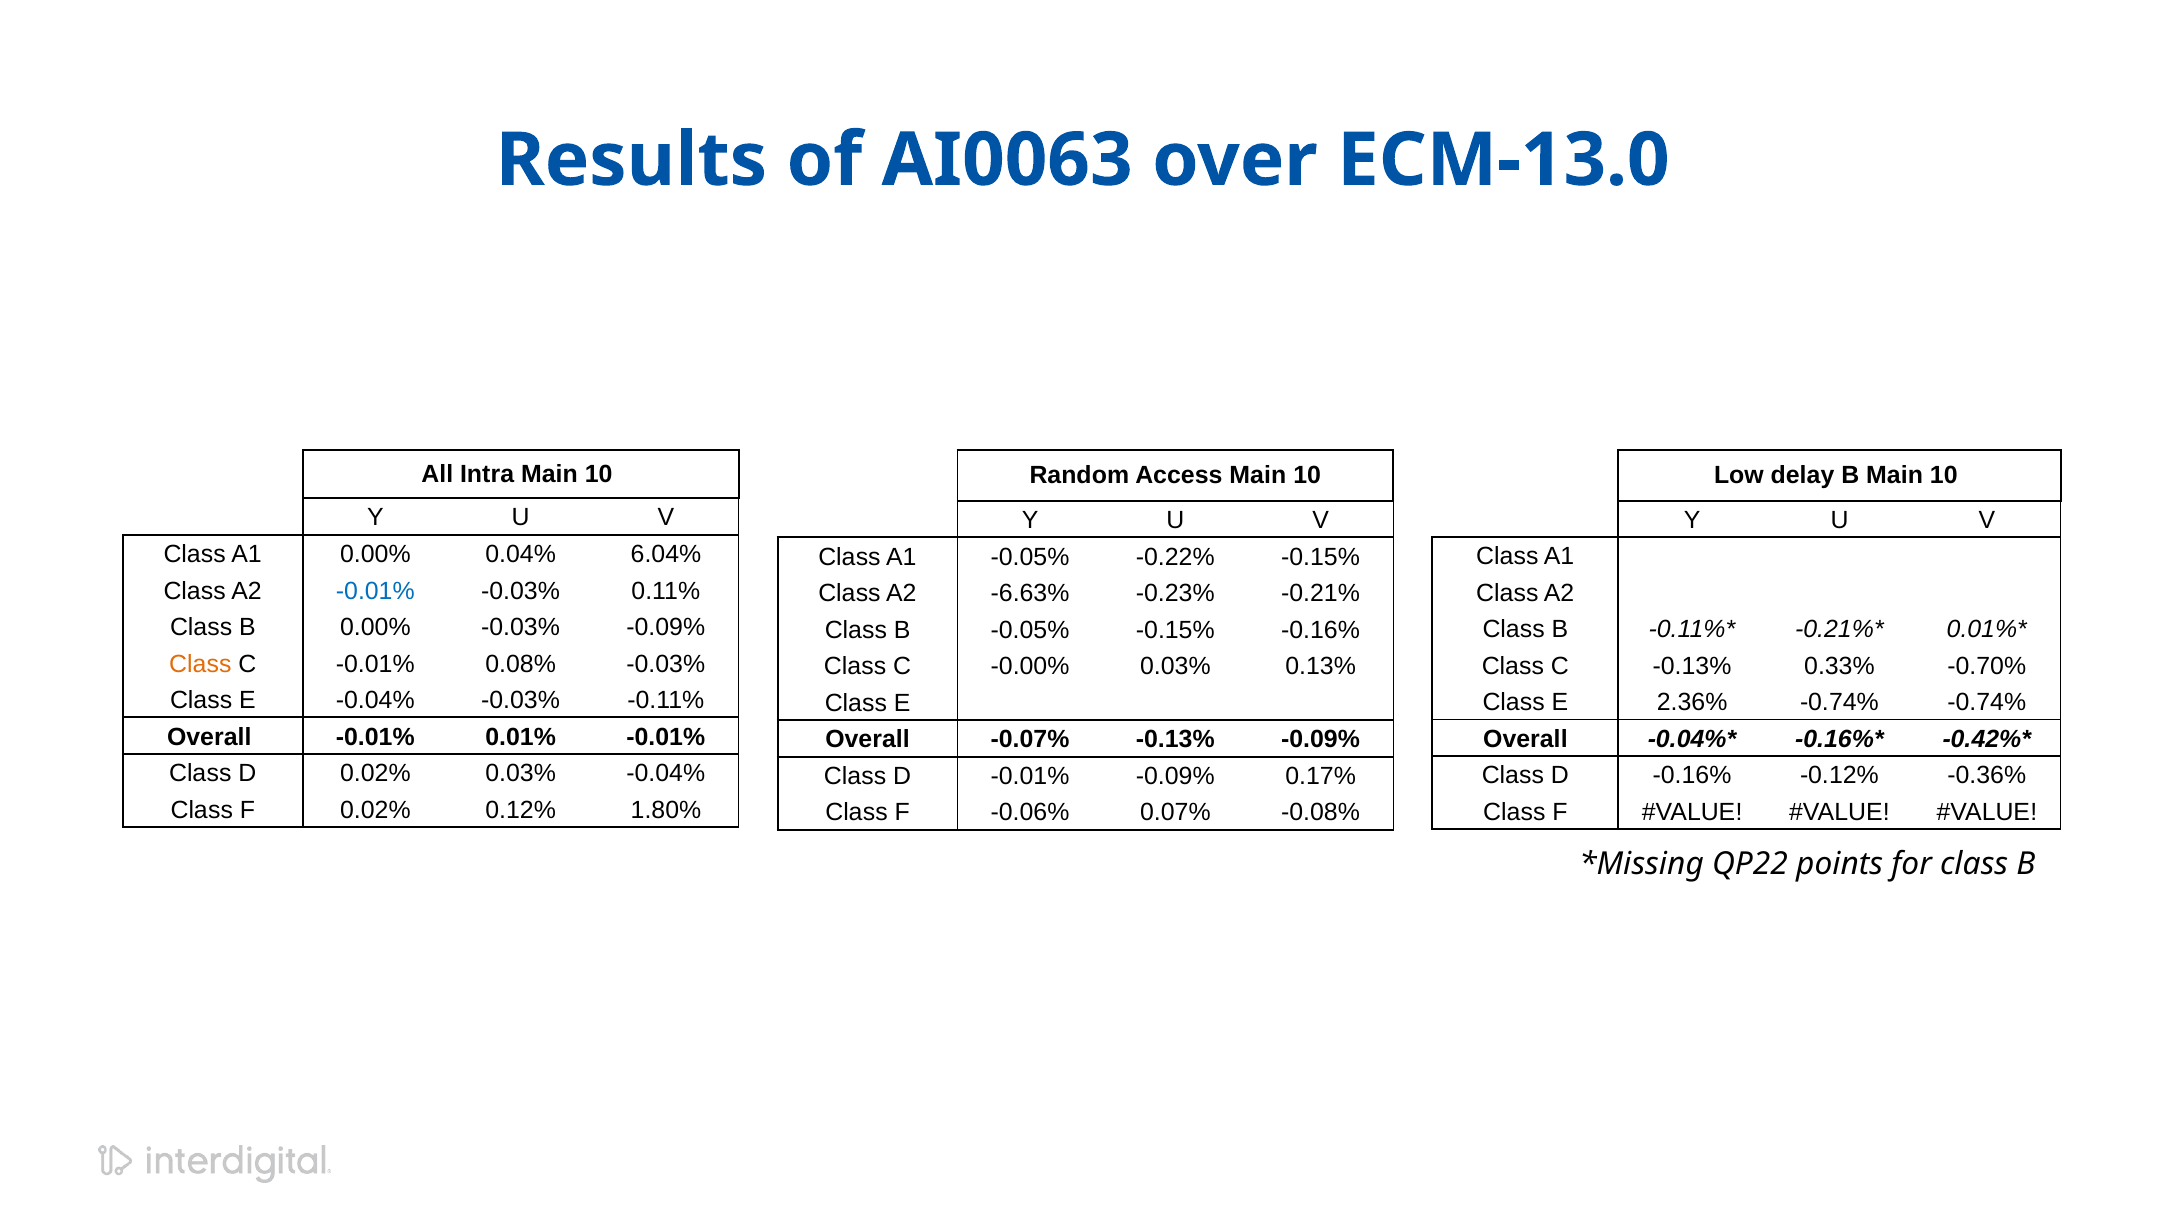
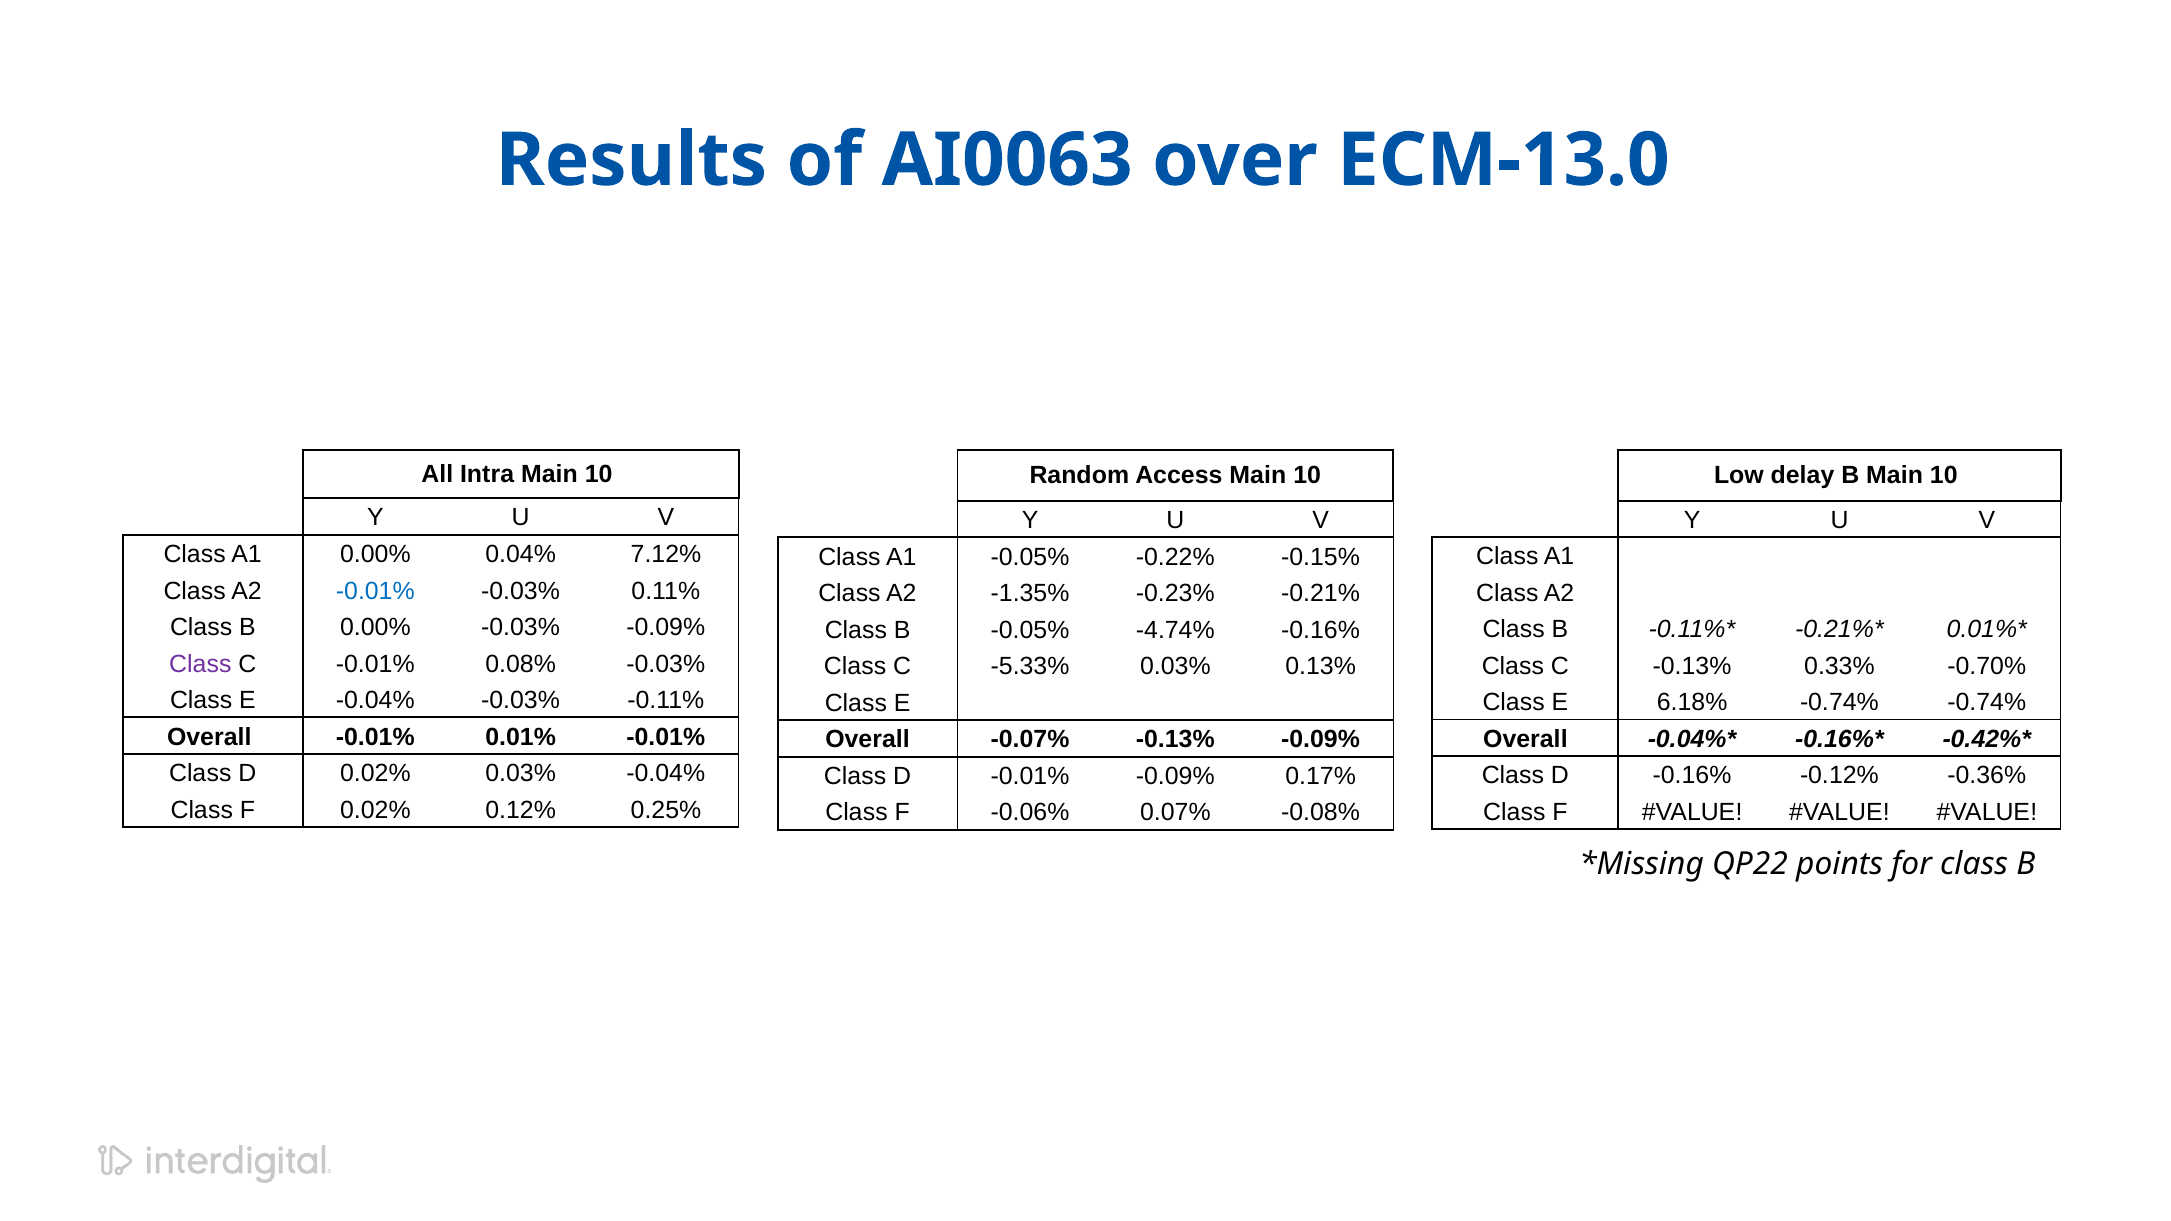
6.04%: 6.04% -> 7.12%
-6.63%: -6.63% -> -1.35%
-0.05% -0.15%: -0.15% -> -4.74%
Class at (200, 664) colour: orange -> purple
-0.00%: -0.00% -> -5.33%
2.36%: 2.36% -> 6.18%
1.80%: 1.80% -> 0.25%
